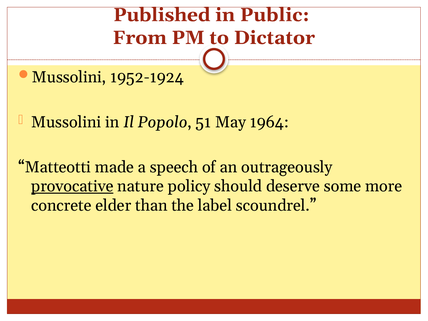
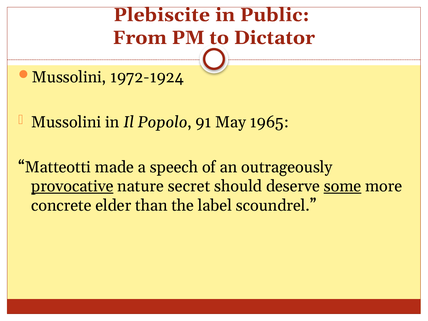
Published: Published -> Plebiscite
1952-1924: 1952-1924 -> 1972-1924
51: 51 -> 91
1964: 1964 -> 1965
policy: policy -> secret
some underline: none -> present
